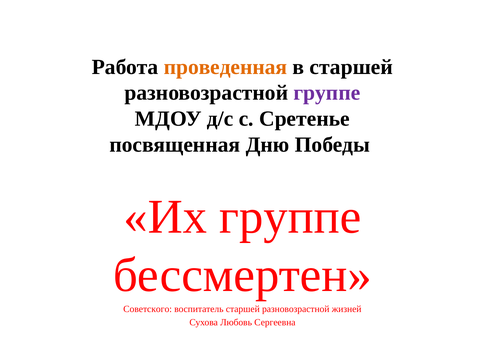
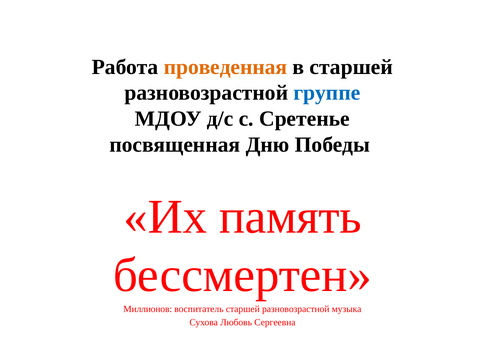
группе at (327, 93) colour: purple -> blue
Их группе: группе -> память
Советского: Советского -> Миллионов
жизней: жизней -> музыка
